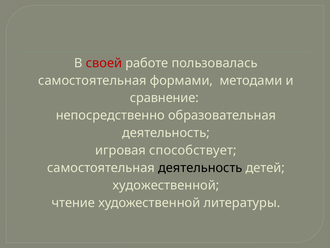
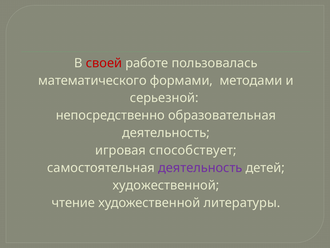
самостоятельная at (92, 80): самостоятельная -> математического
сравнение: сравнение -> серьезной
деятельность at (200, 168) colour: black -> purple
